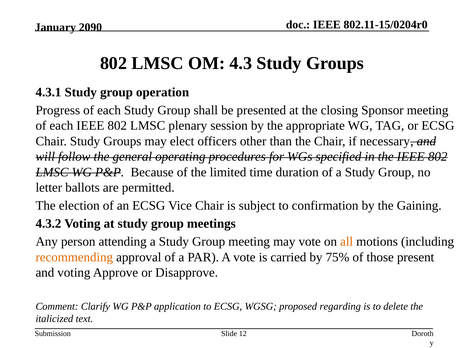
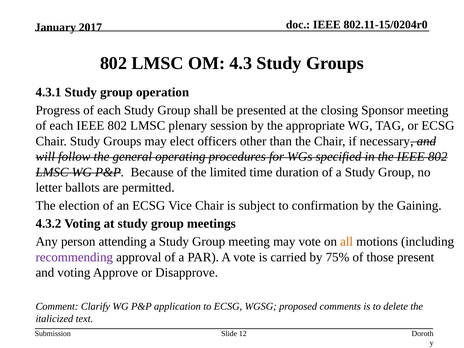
2090: 2090 -> 2017
recommending colour: orange -> purple
regarding: regarding -> comments
